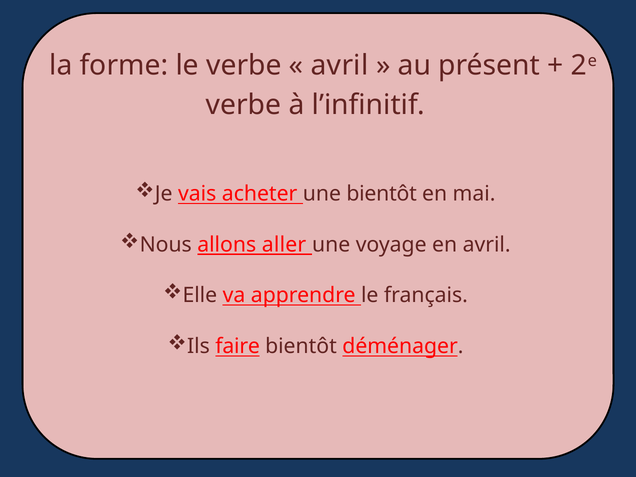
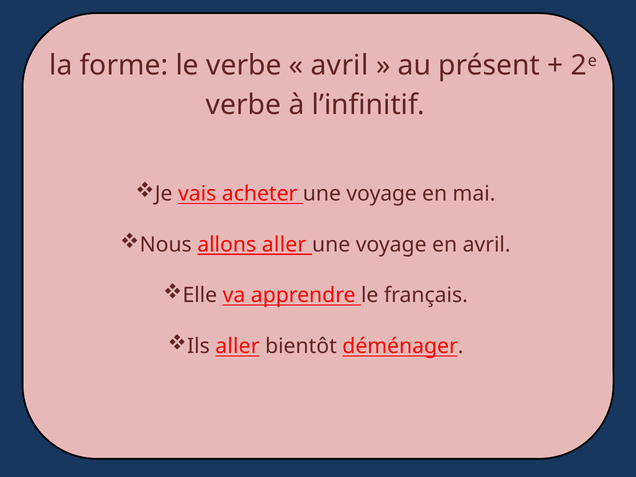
acheter une bientôt: bientôt -> voyage
Ils faire: faire -> aller
